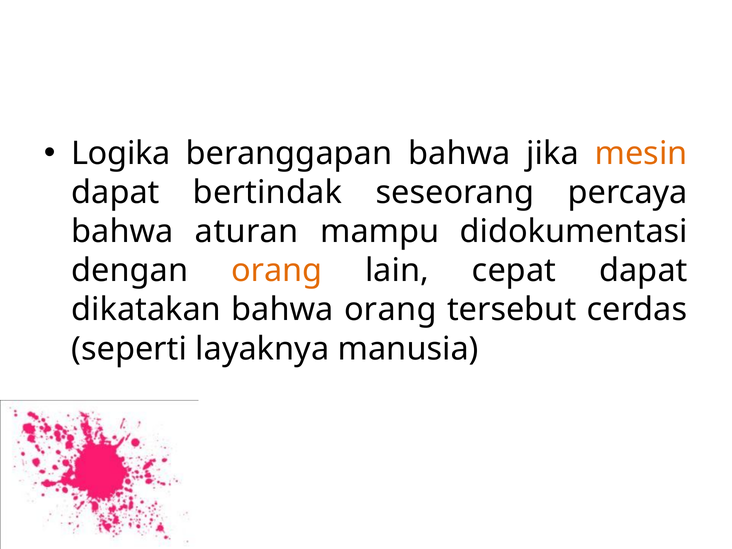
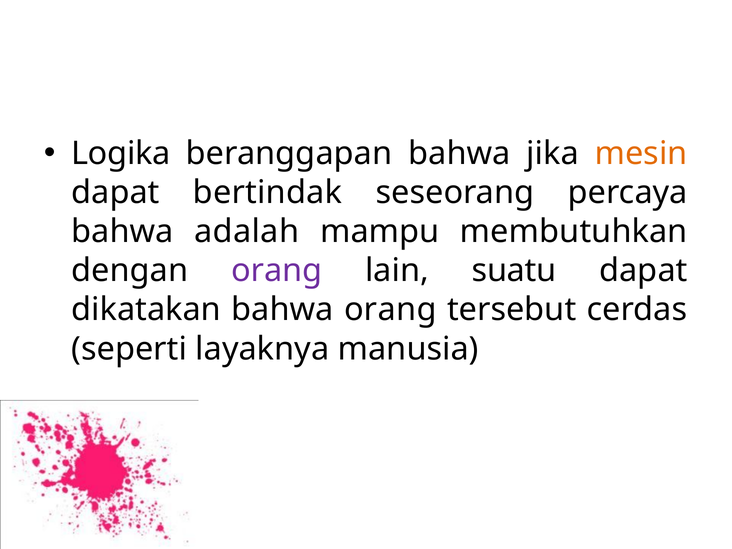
aturan: aturan -> adalah
didokumentasi: didokumentasi -> membutuhkan
orang at (277, 271) colour: orange -> purple
cepat: cepat -> suatu
